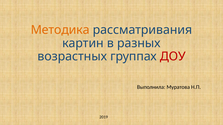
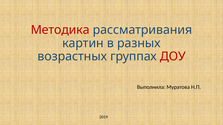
Методика colour: orange -> red
